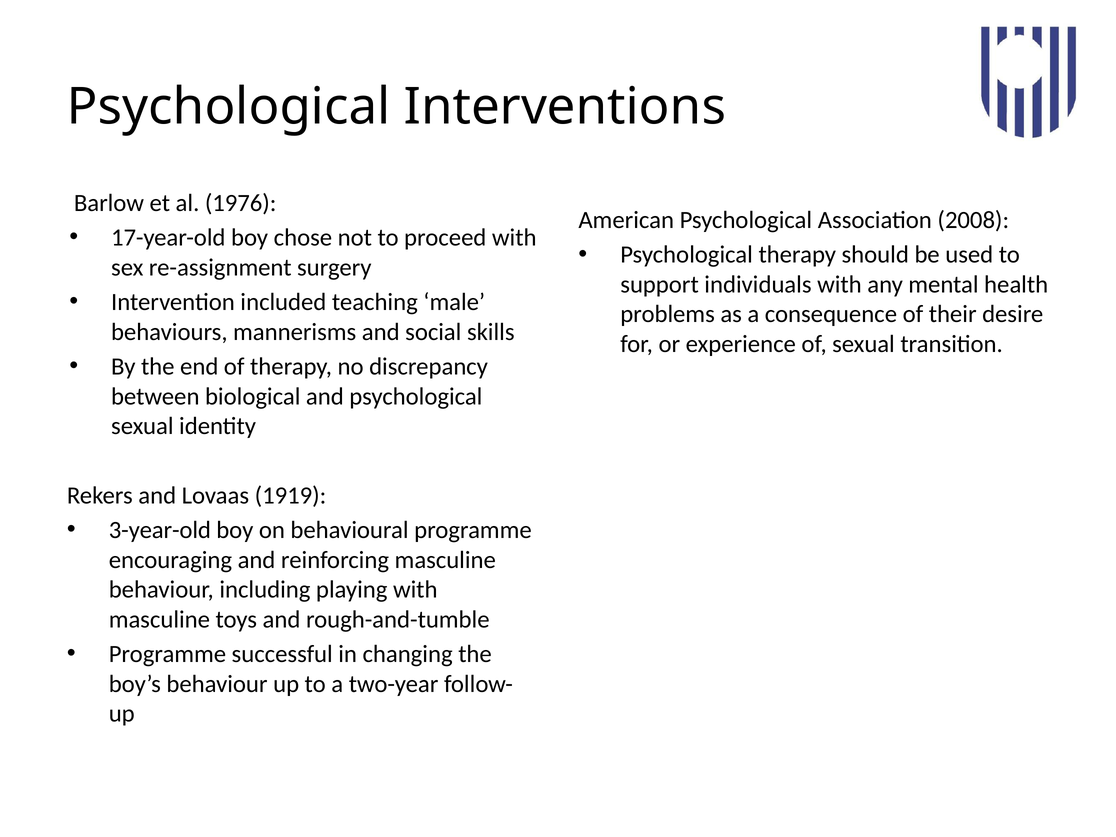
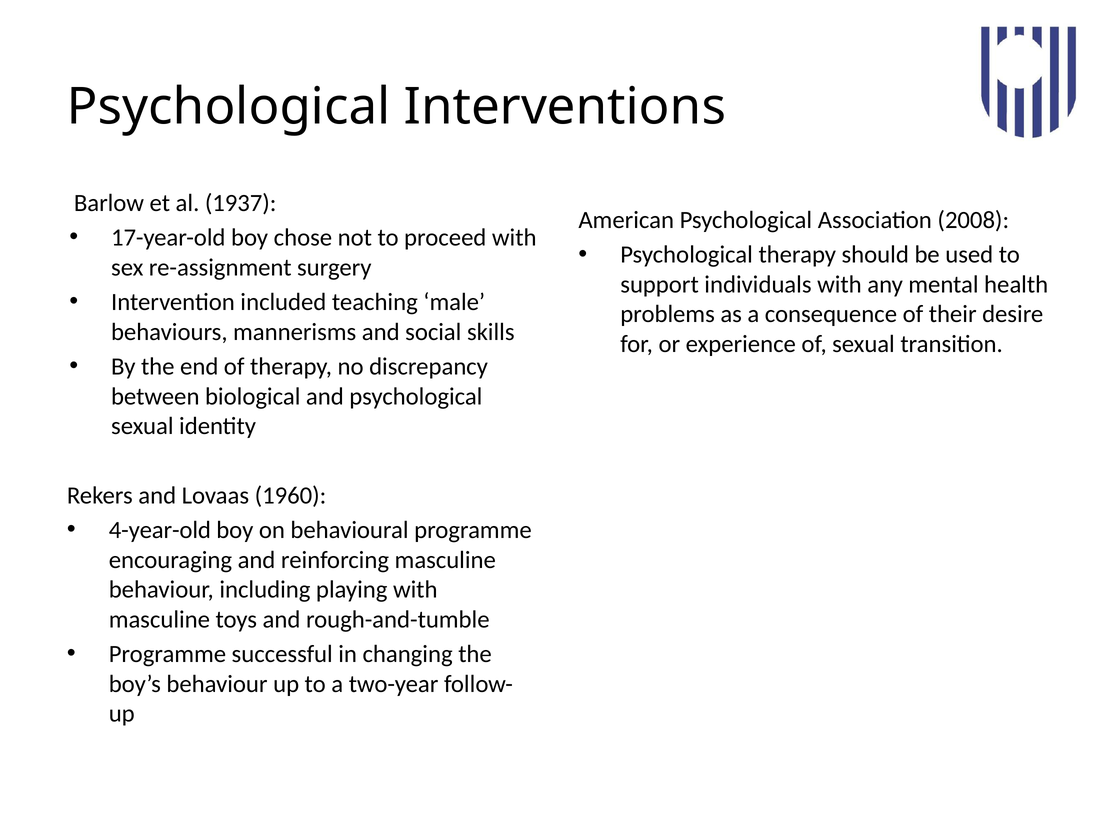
1976: 1976 -> 1937
1919: 1919 -> 1960
3-year-old: 3-year-old -> 4-year-old
